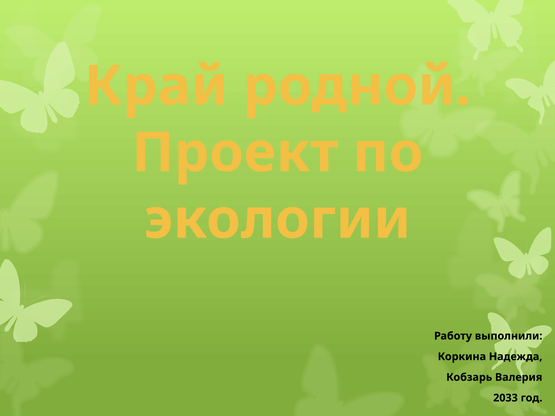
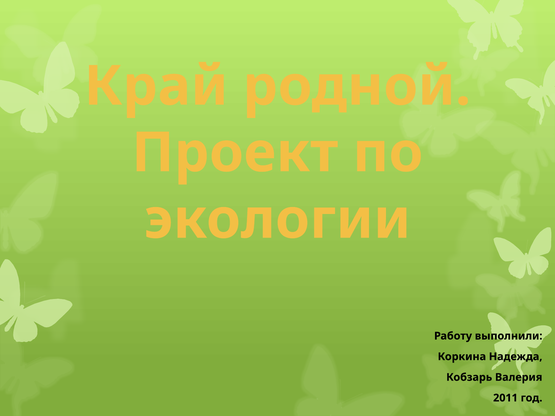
2033: 2033 -> 2011
